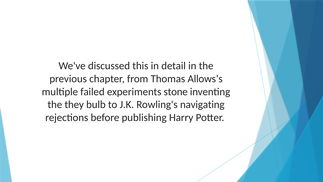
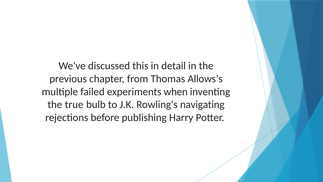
stone: stone -> when
they: they -> true
